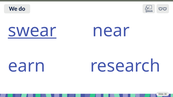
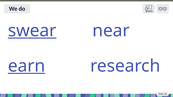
earn underline: none -> present
